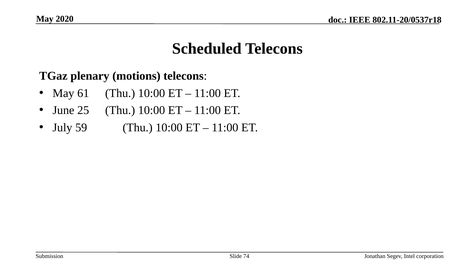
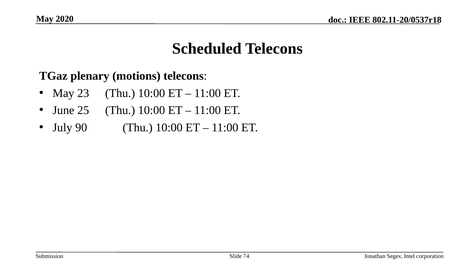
61: 61 -> 23
59: 59 -> 90
